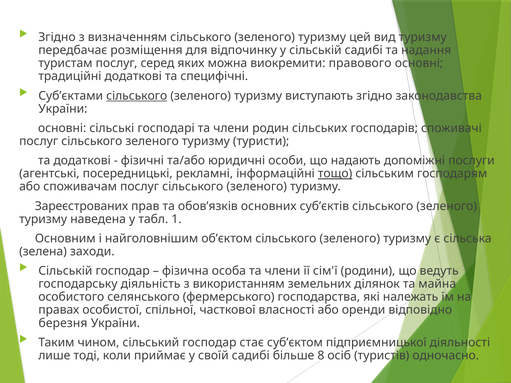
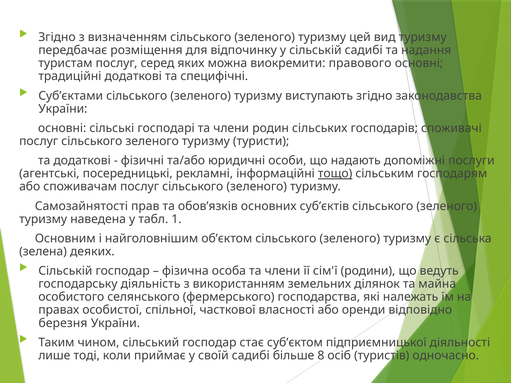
сільського at (137, 96) underline: present -> none
Зареєстрованих: Зареєстрованих -> Самозайнятості
заходи: заходи -> деяких
